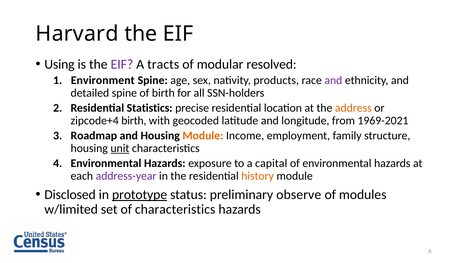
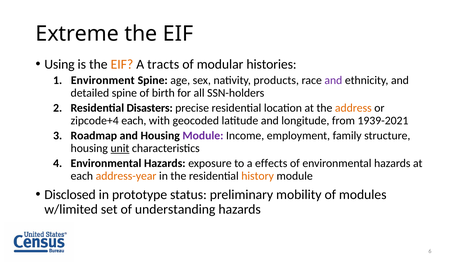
Harvard: Harvard -> Extreme
EIF at (122, 64) colour: purple -> orange
resolved: resolved -> histories
Statistics: Statistics -> Disasters
zipcode+4 birth: birth -> each
1969-2021: 1969-2021 -> 1939-2021
Module at (203, 136) colour: orange -> purple
capital: capital -> effects
address-year colour: purple -> orange
prototype underline: present -> none
observe: observe -> mobility
of characteristics: characteristics -> understanding
